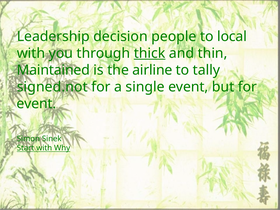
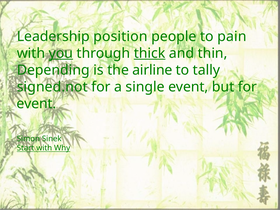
decision: decision -> position
local: local -> pain
you underline: none -> present
Maintained: Maintained -> Depending
